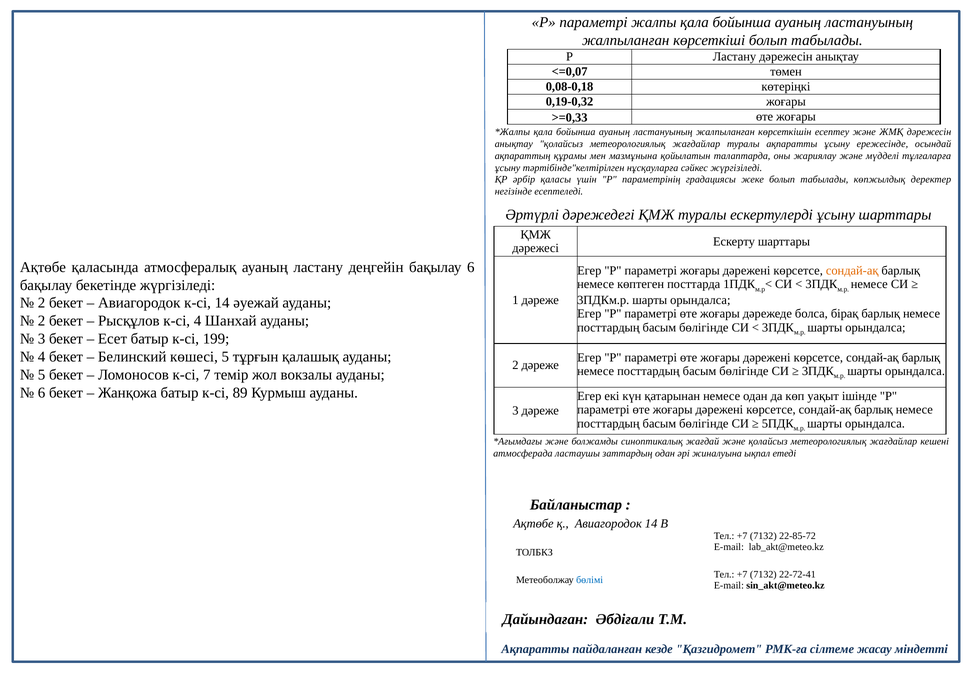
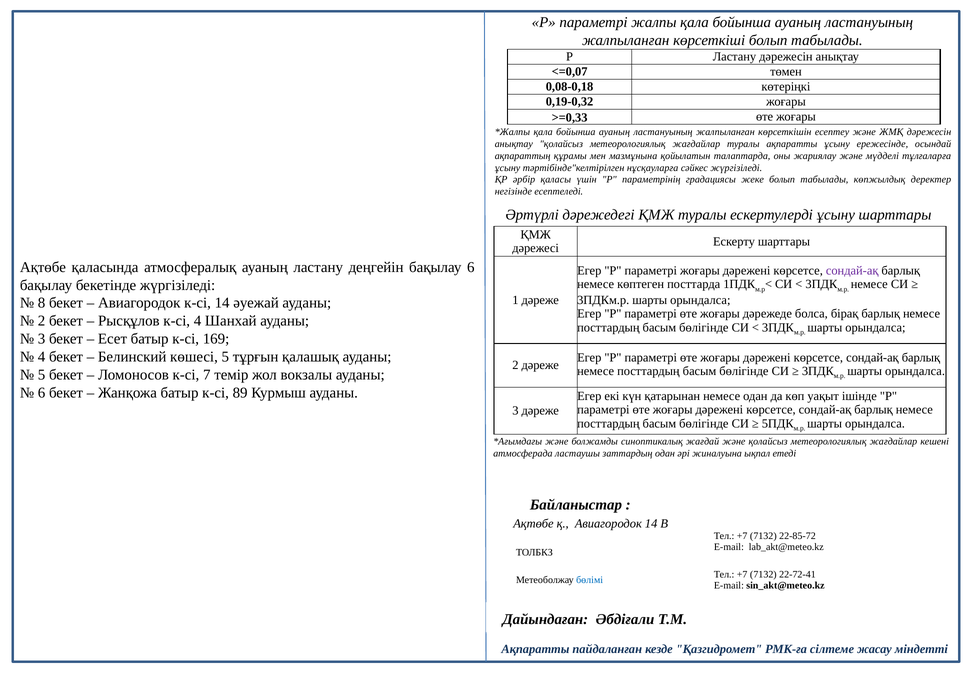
сондай-ақ at (852, 270) colour: orange -> purple
2 at (42, 303): 2 -> 8
199: 199 -> 169
